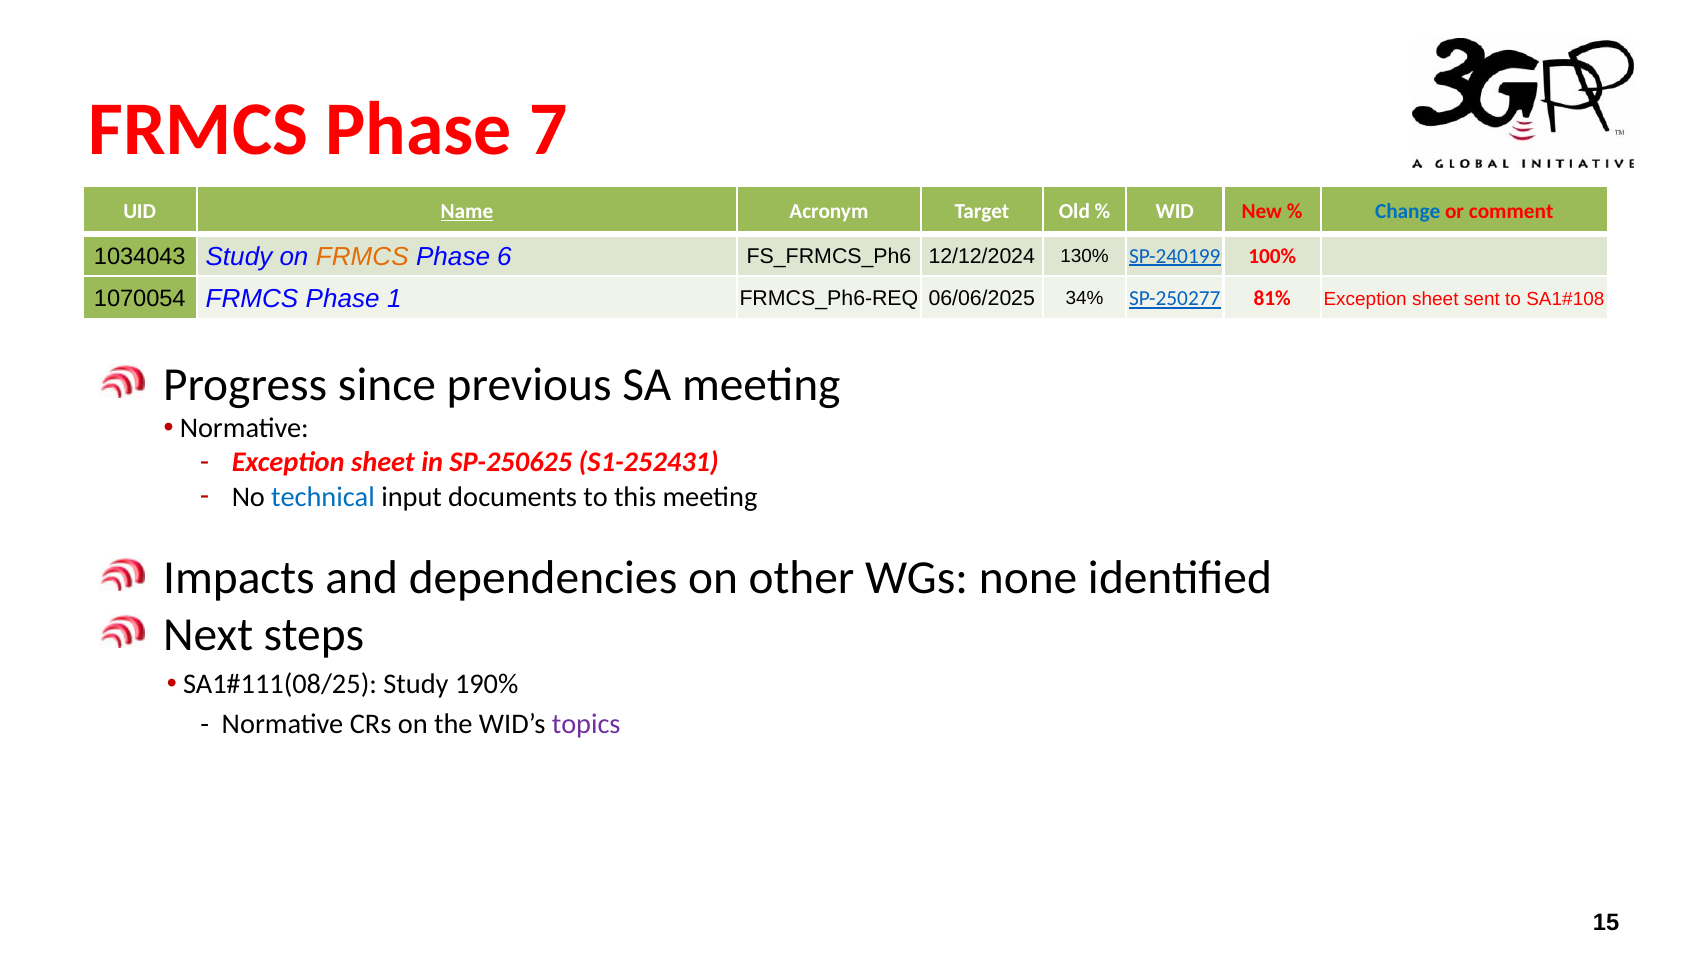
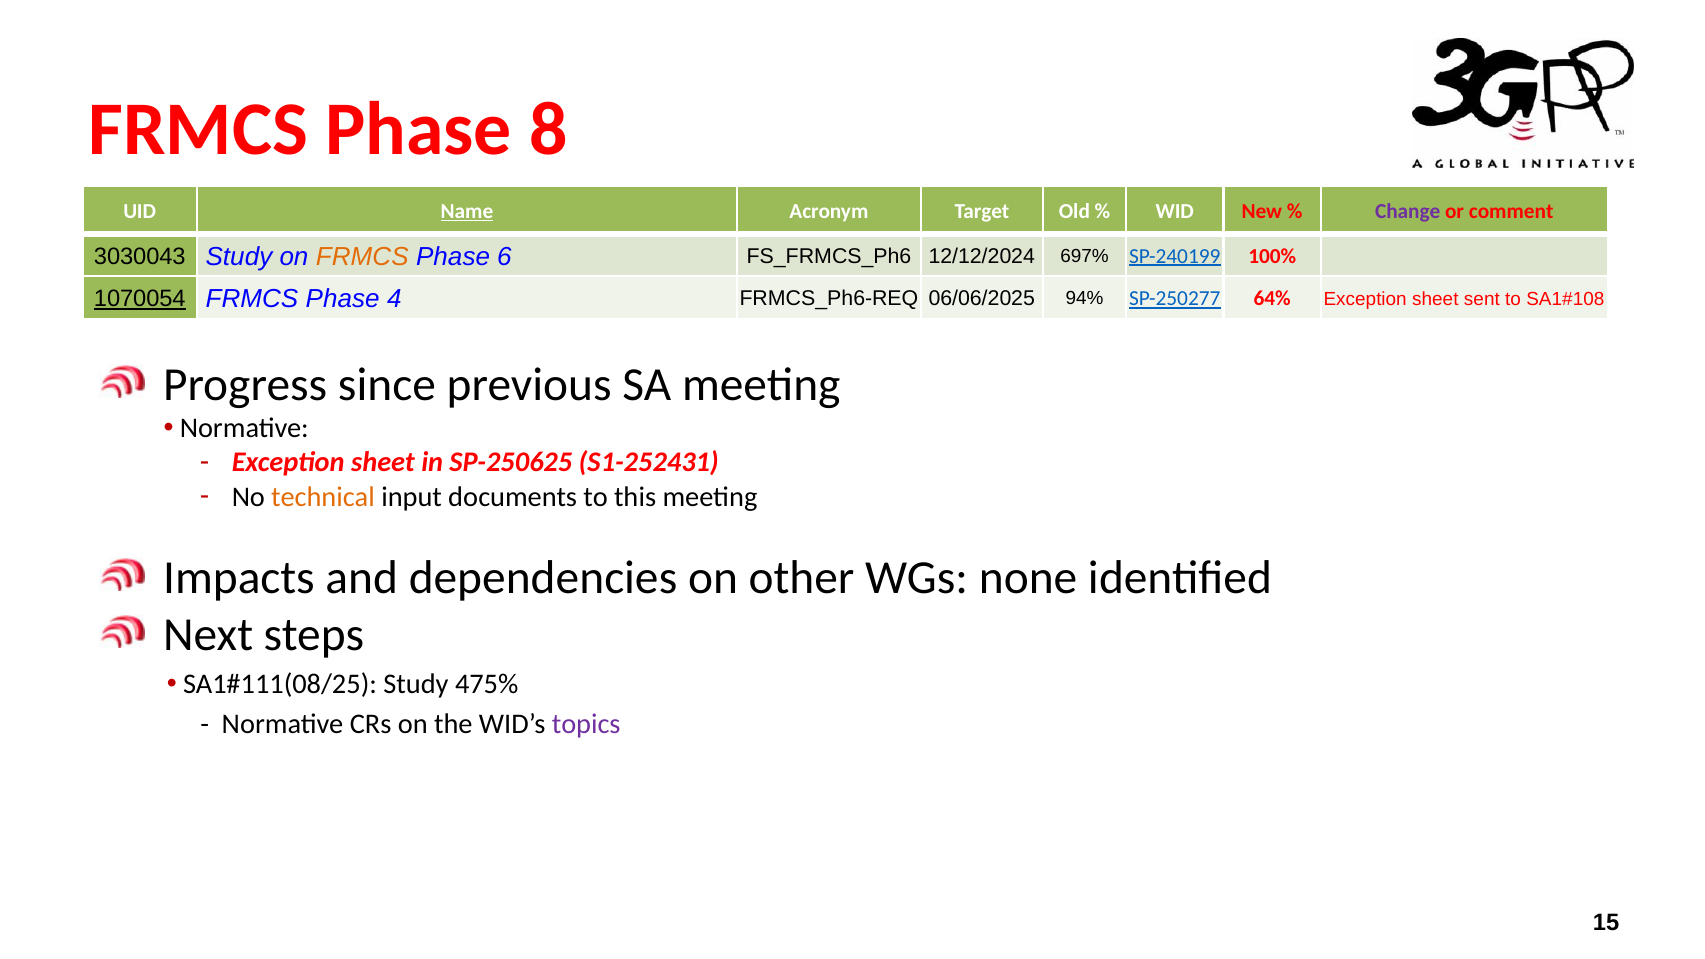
7: 7 -> 8
Change colour: blue -> purple
1034043: 1034043 -> 3030043
130%: 130% -> 697%
1070054 underline: none -> present
1: 1 -> 4
34%: 34% -> 94%
81%: 81% -> 64%
technical colour: blue -> orange
190%: 190% -> 475%
